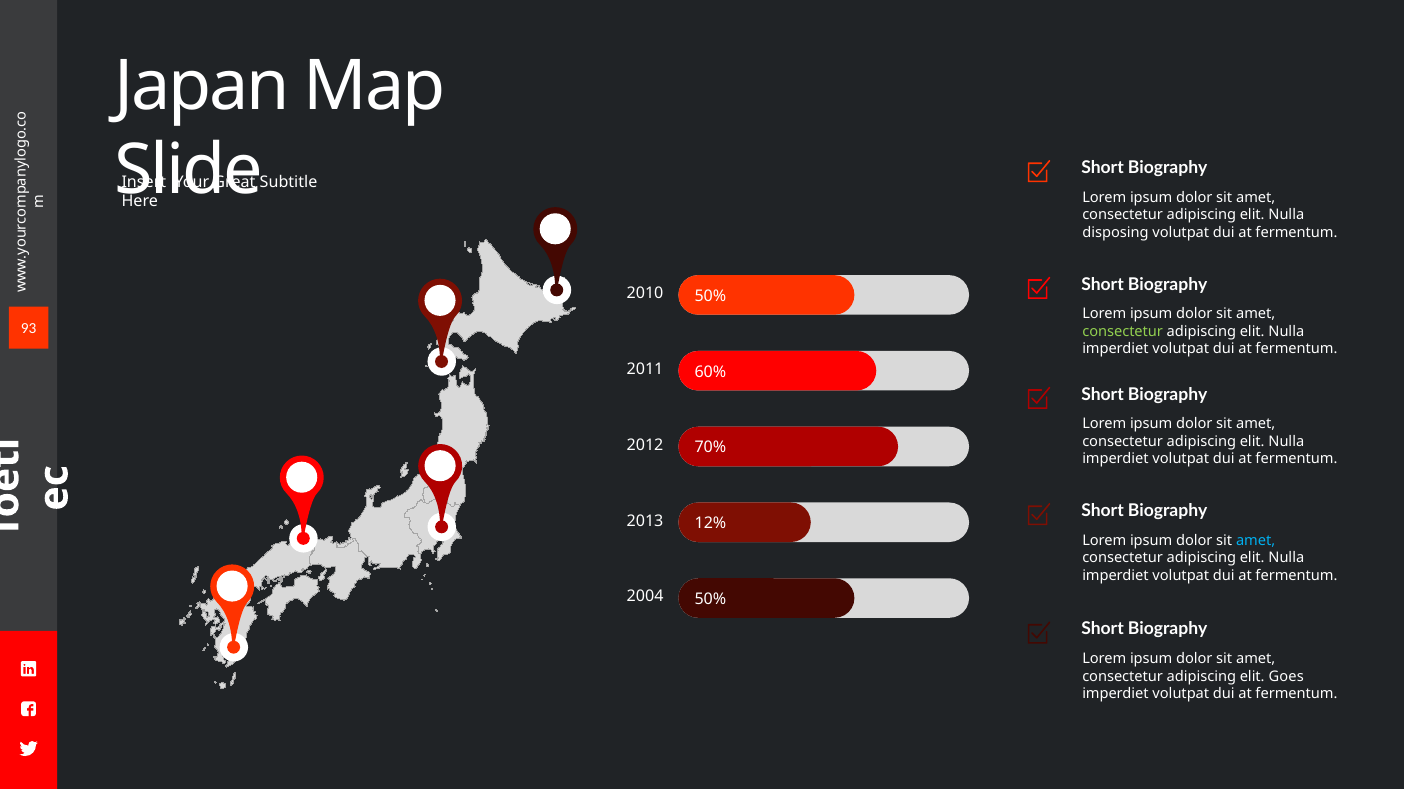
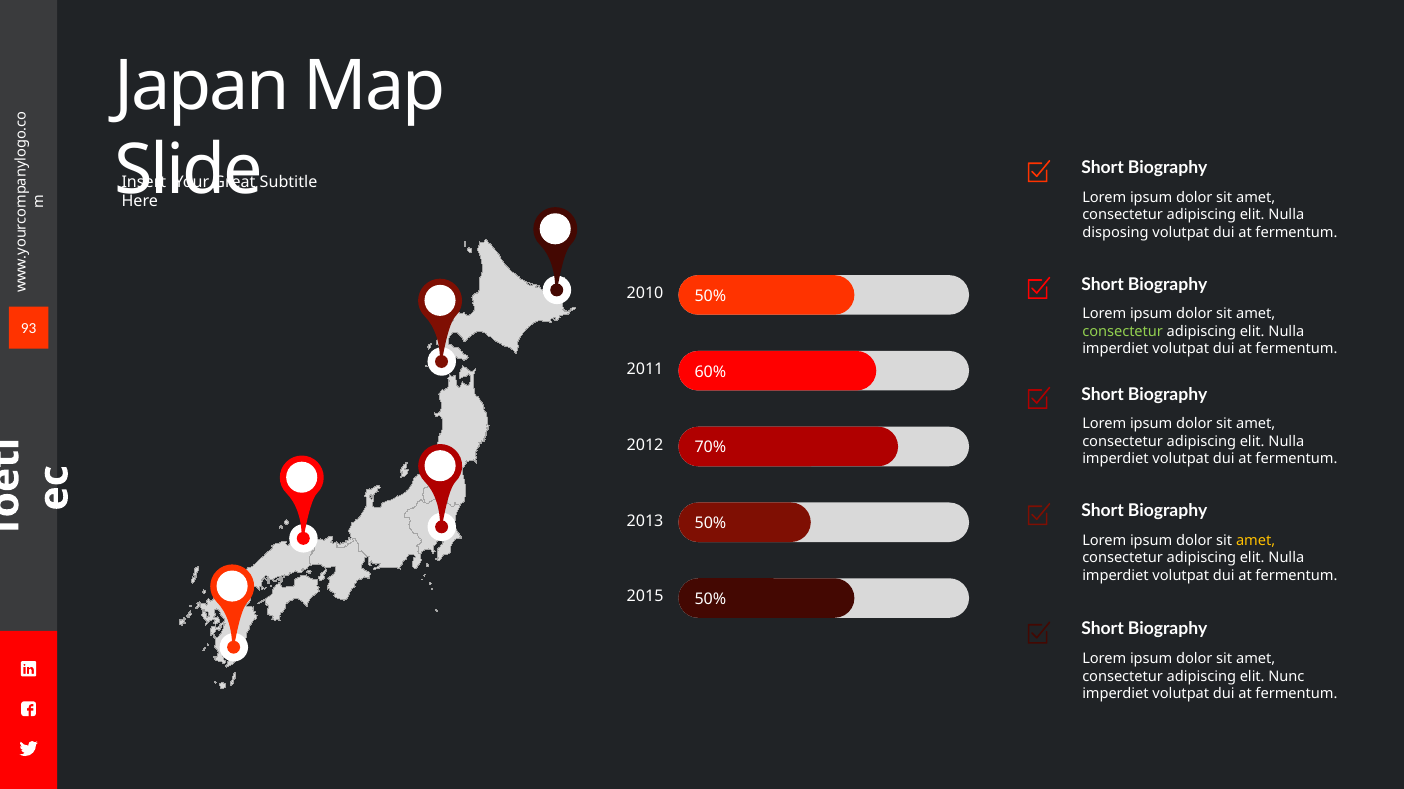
12% at (710, 524): 12% -> 50%
amet at (1256, 541) colour: light blue -> yellow
2004: 2004 -> 2015
Goes: Goes -> Nunc
